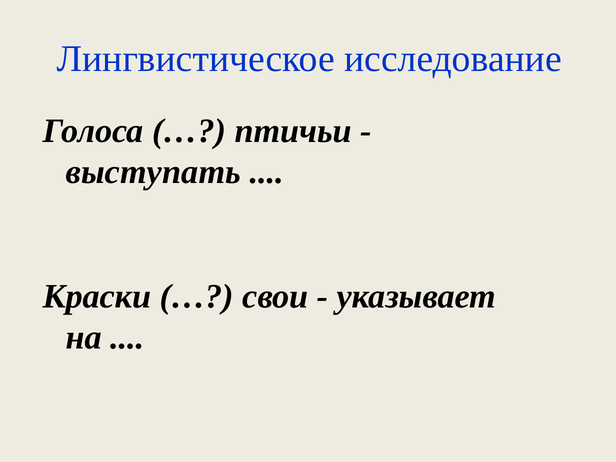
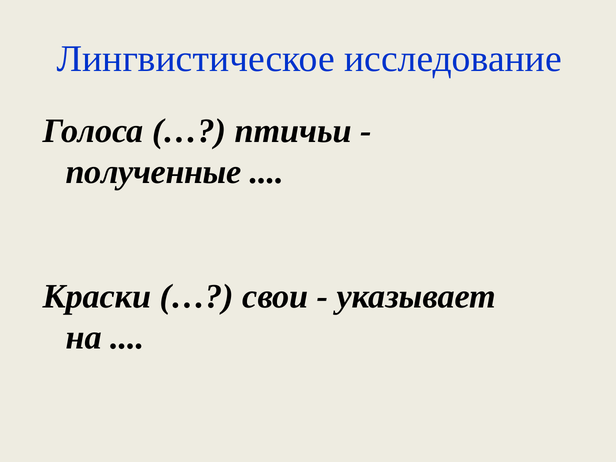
выступать: выступать -> полученные
